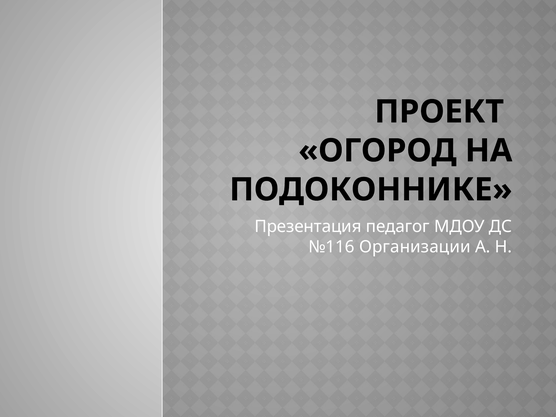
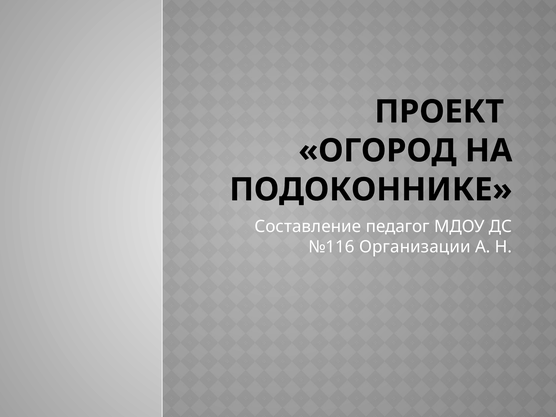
Презентация: Презентация -> Составление
